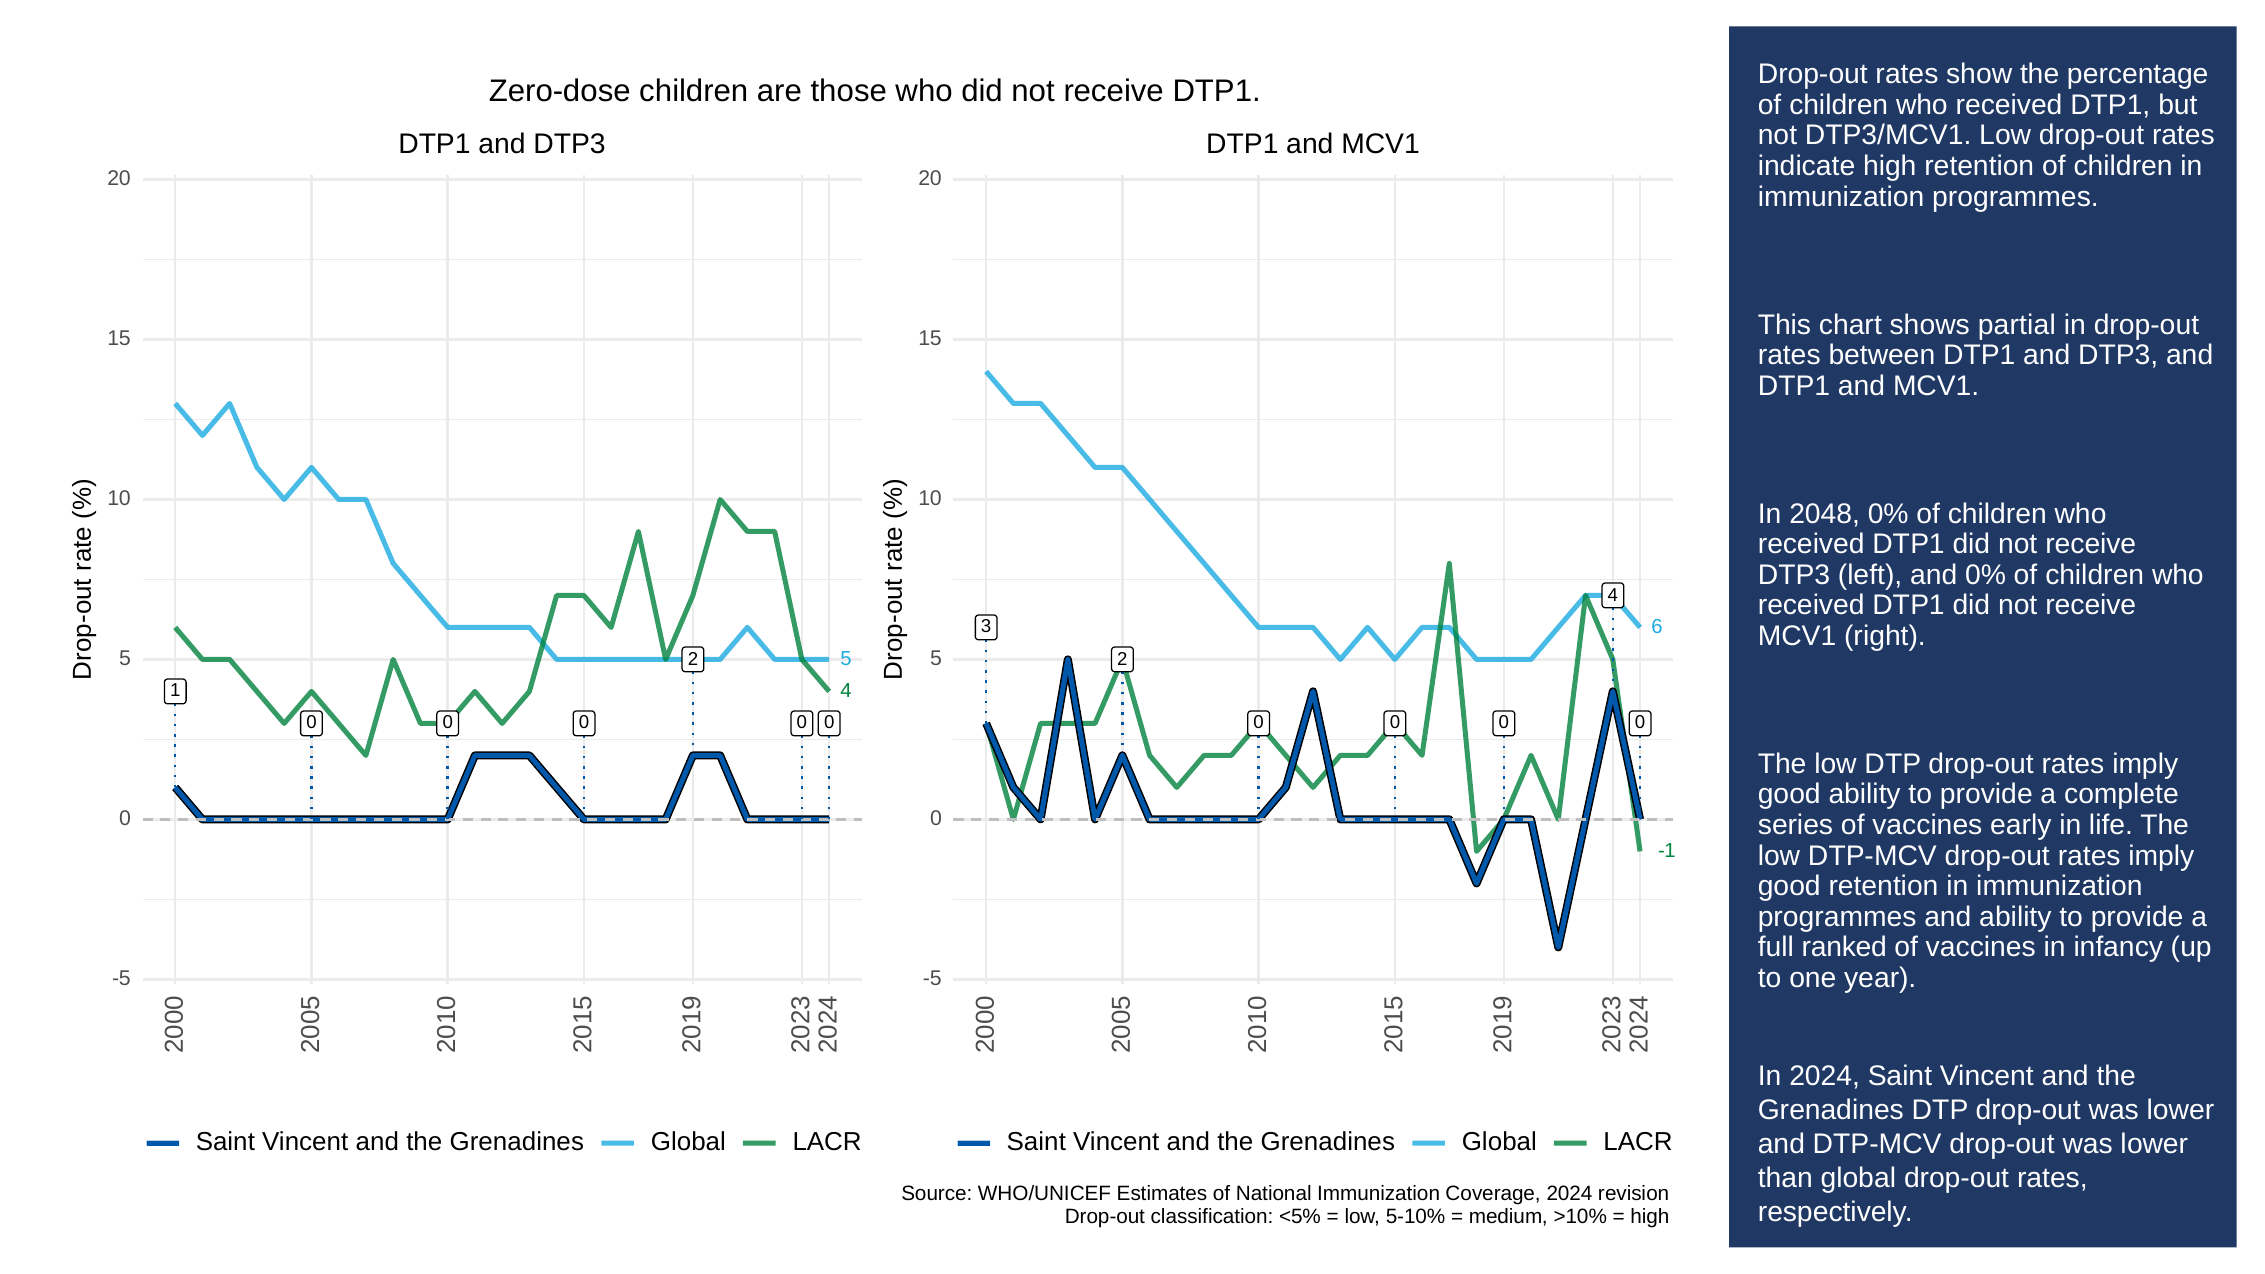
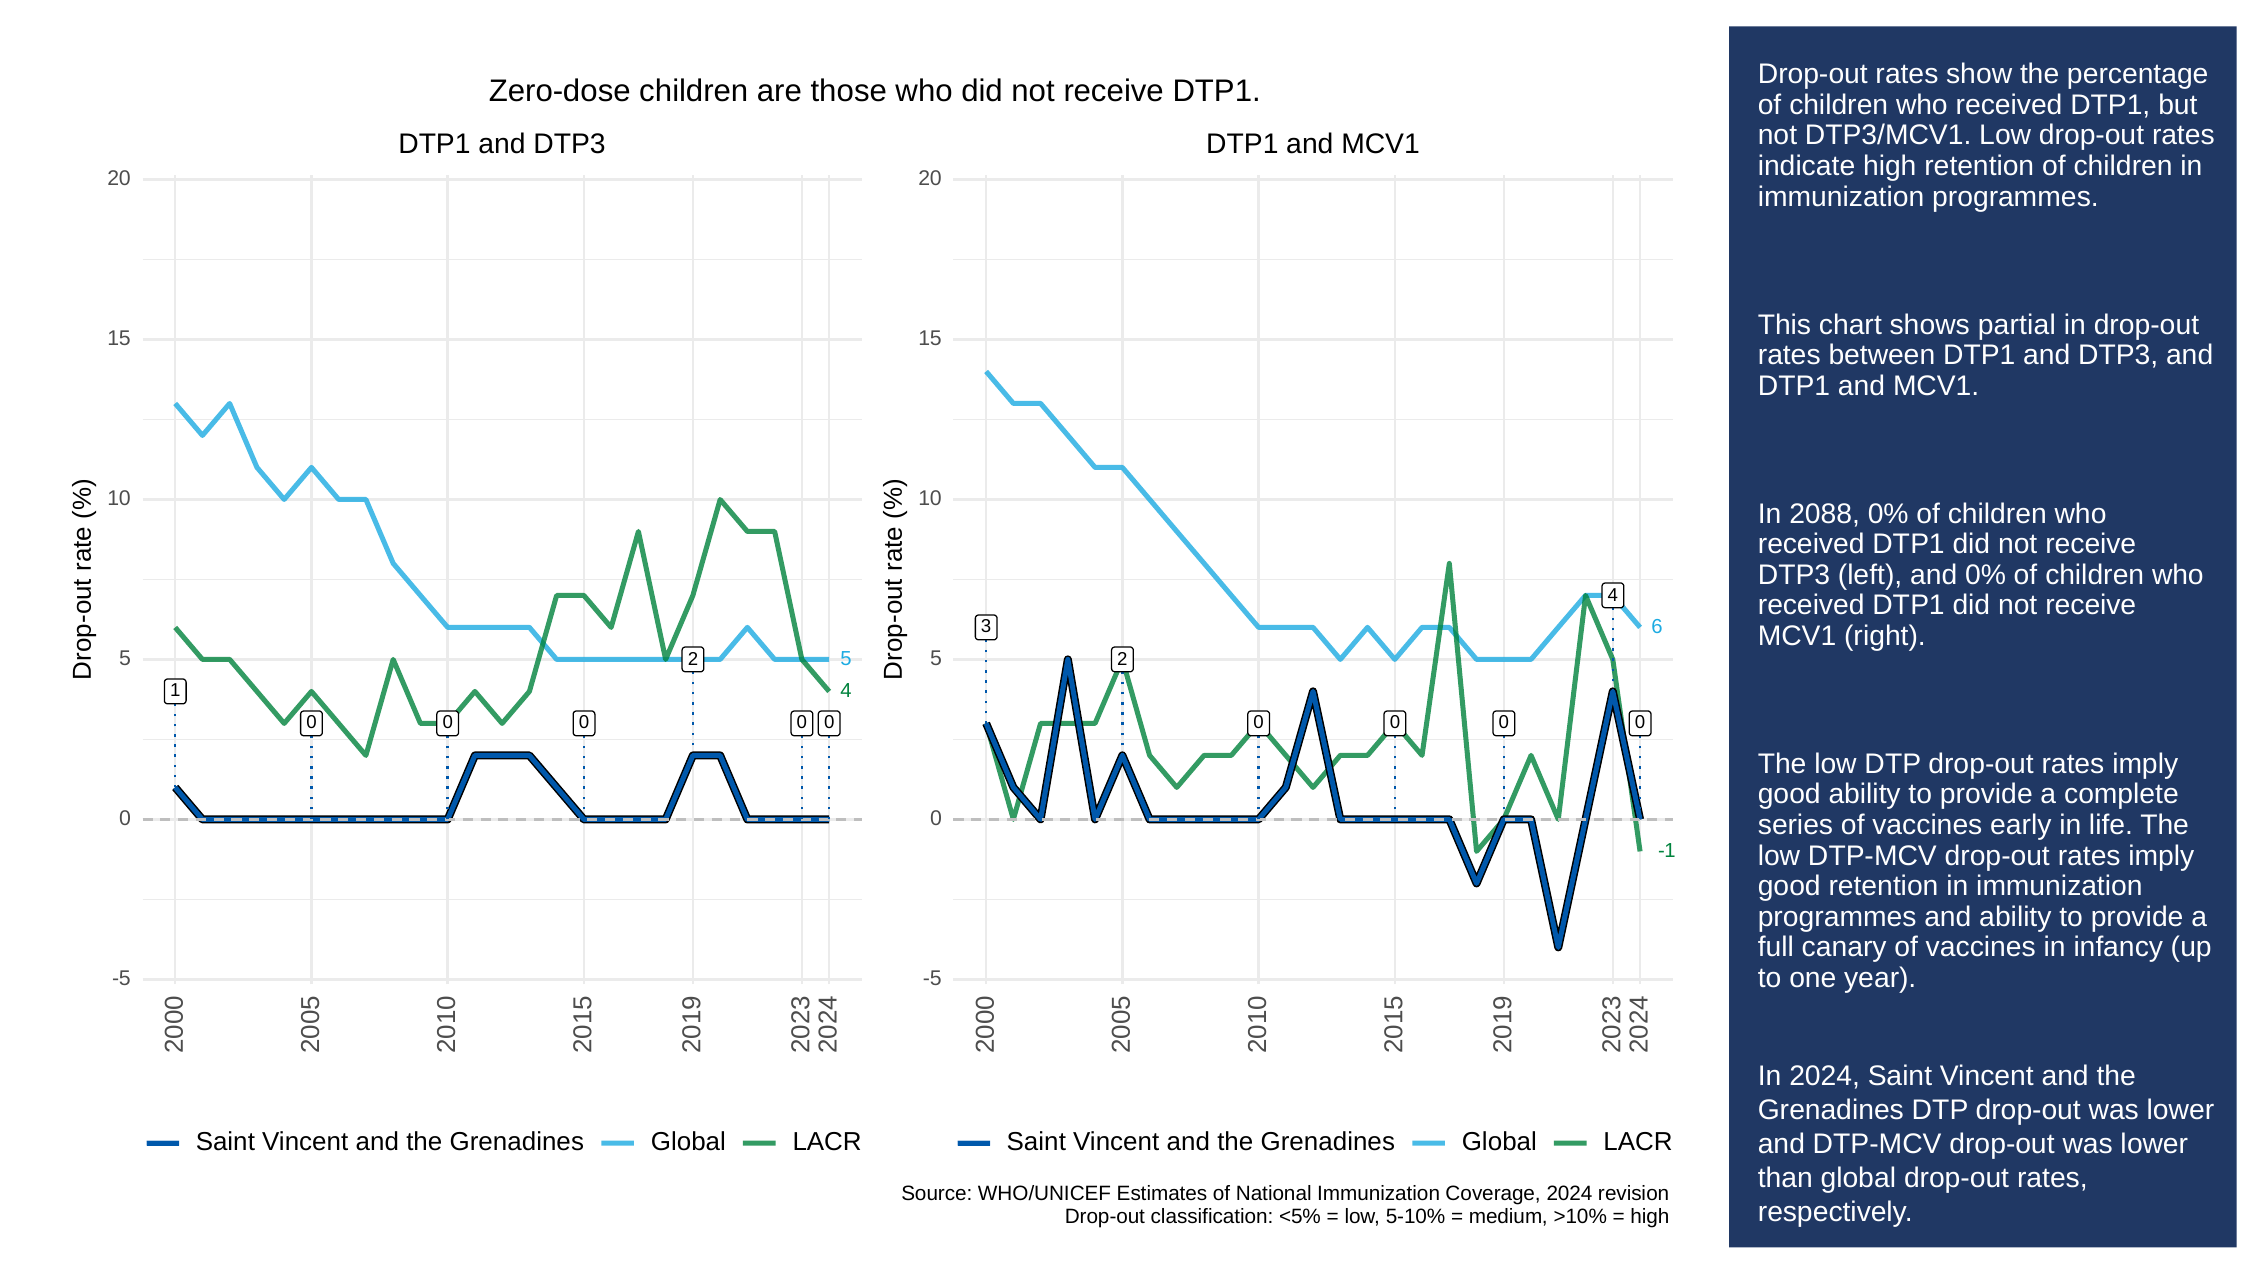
2048: 2048 -> 2088
ranked: ranked -> canary
